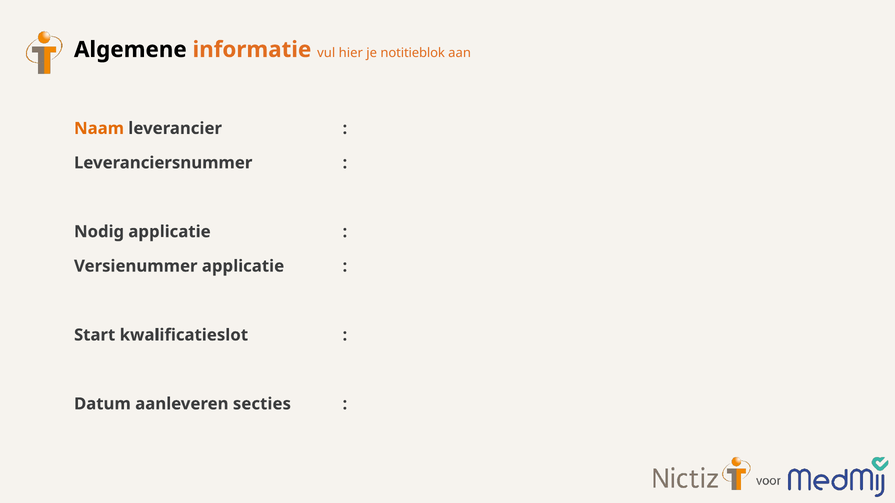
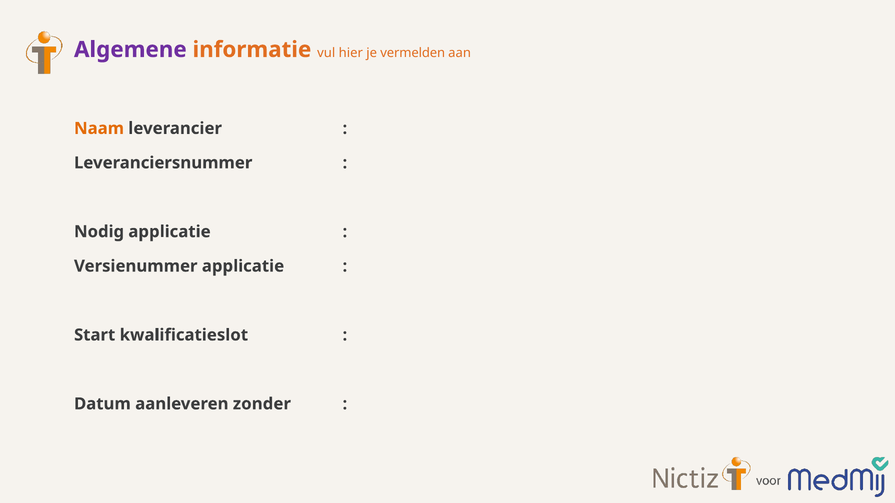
Algemene colour: black -> purple
notitieblok: notitieblok -> vermelden
secties: secties -> zonder
